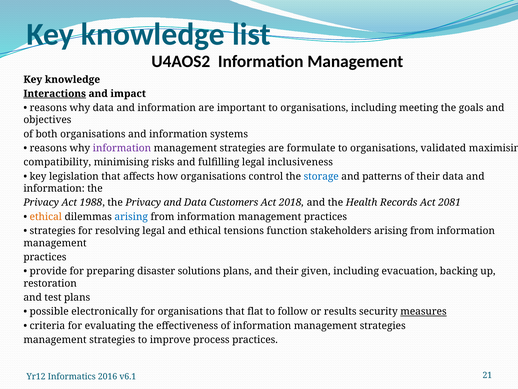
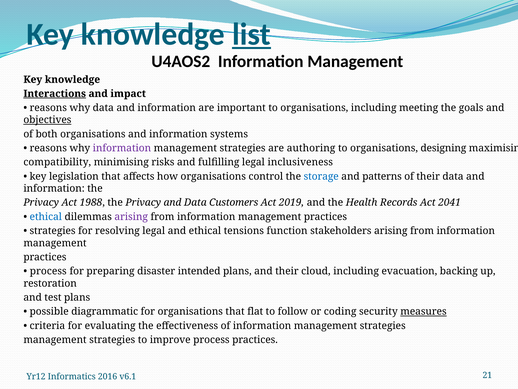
list underline: none -> present
objectives underline: none -> present
formulate: formulate -> authoring
validated: validated -> designing
2018: 2018 -> 2019
2081: 2081 -> 2041
ethical at (46, 217) colour: orange -> blue
arising at (131, 217) colour: blue -> purple
provide at (48, 271): provide -> process
solutions: solutions -> intended
given: given -> cloud
electronically: electronically -> diagrammatic
results: results -> coding
